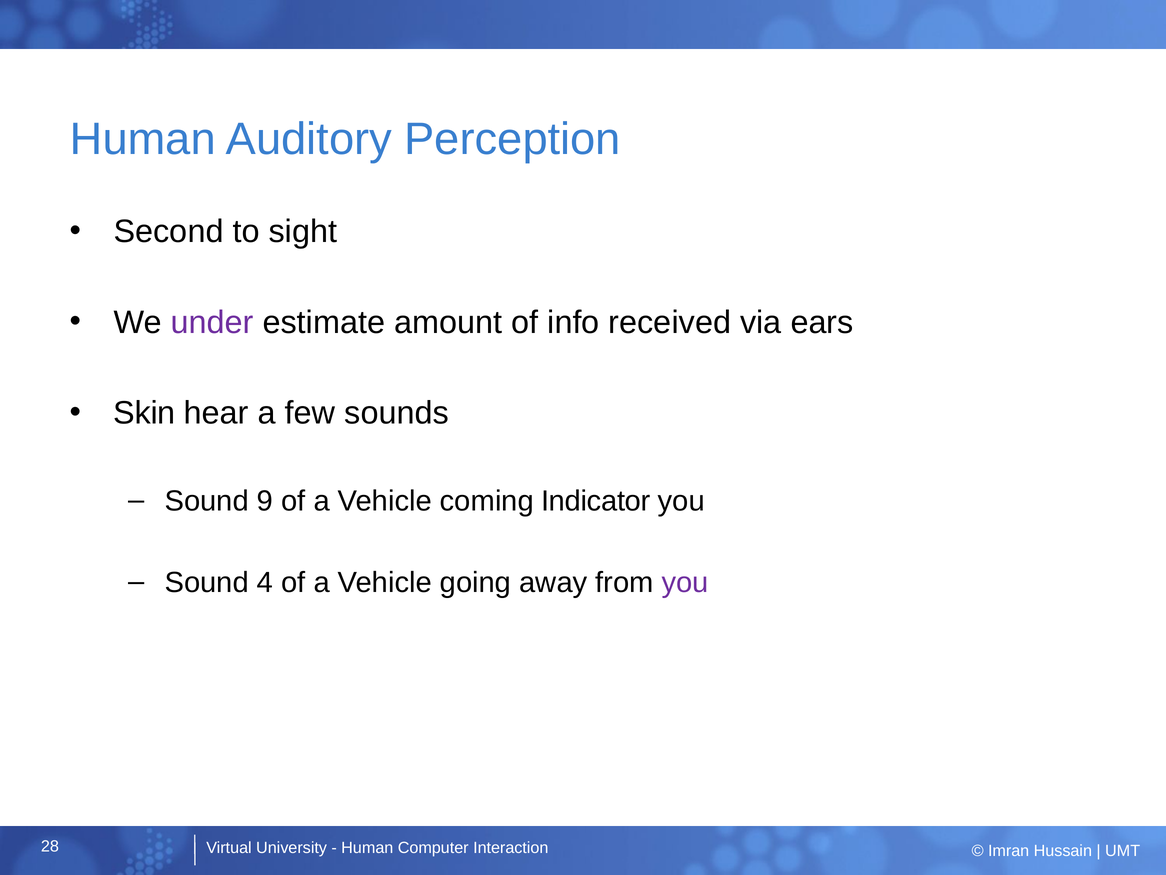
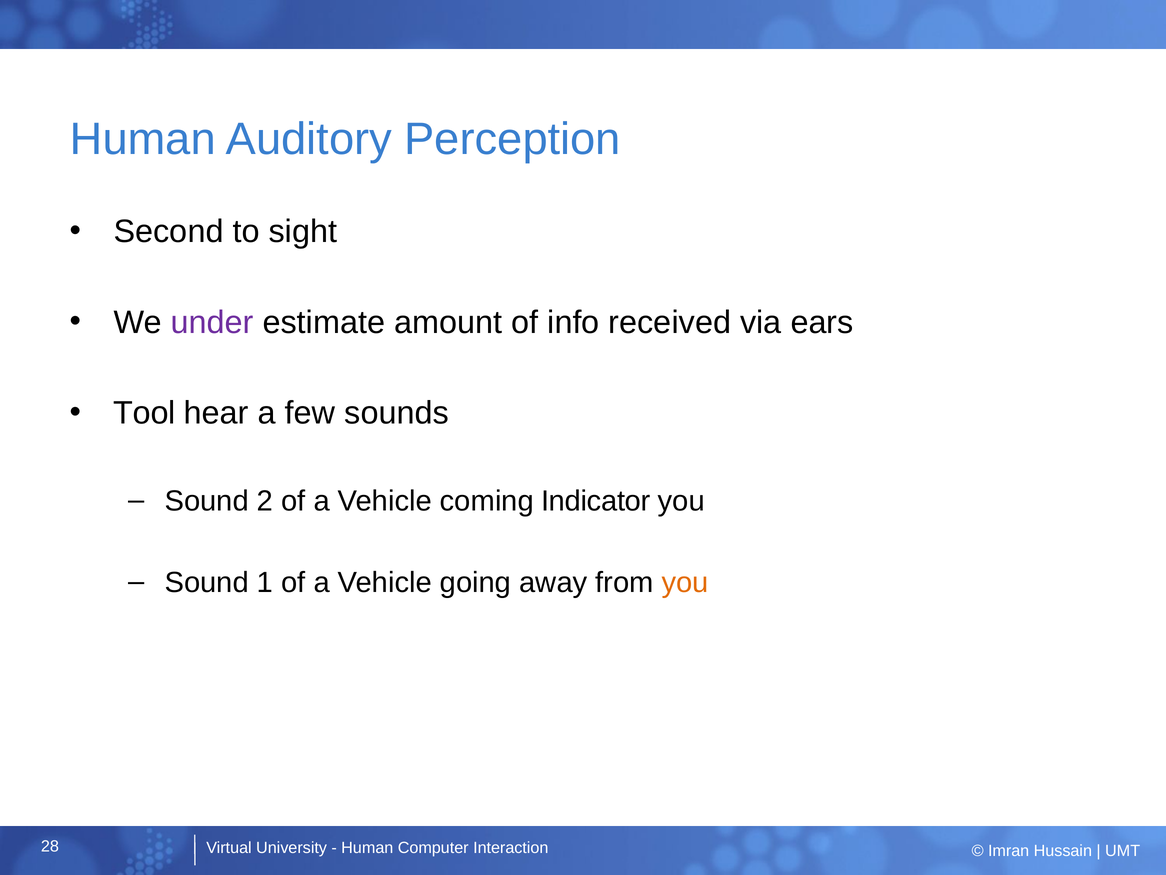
Skin: Skin -> Tool
9: 9 -> 2
4: 4 -> 1
you at (685, 583) colour: purple -> orange
